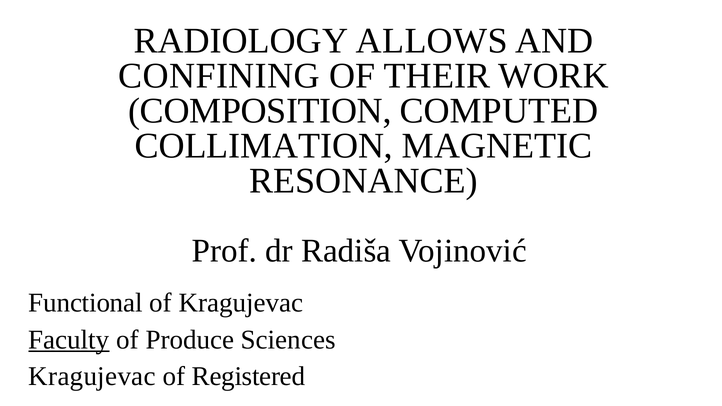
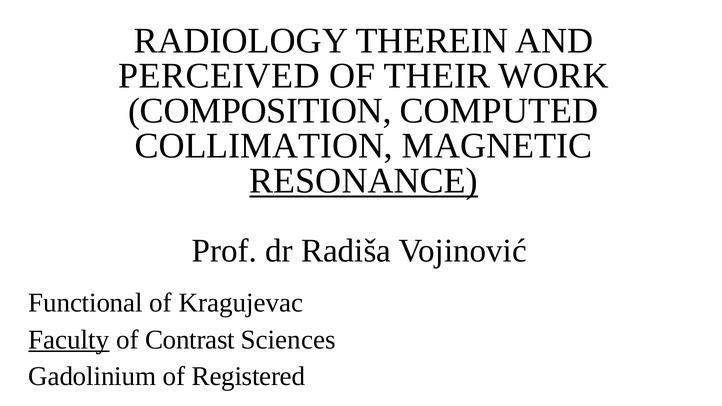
ALLOWS: ALLOWS -> THEREIN
CONFINING: CONFINING -> PERCEIVED
RESONANCE underline: none -> present
Produce: Produce -> Contrast
Kragujevac at (92, 377): Kragujevac -> Gadolinium
